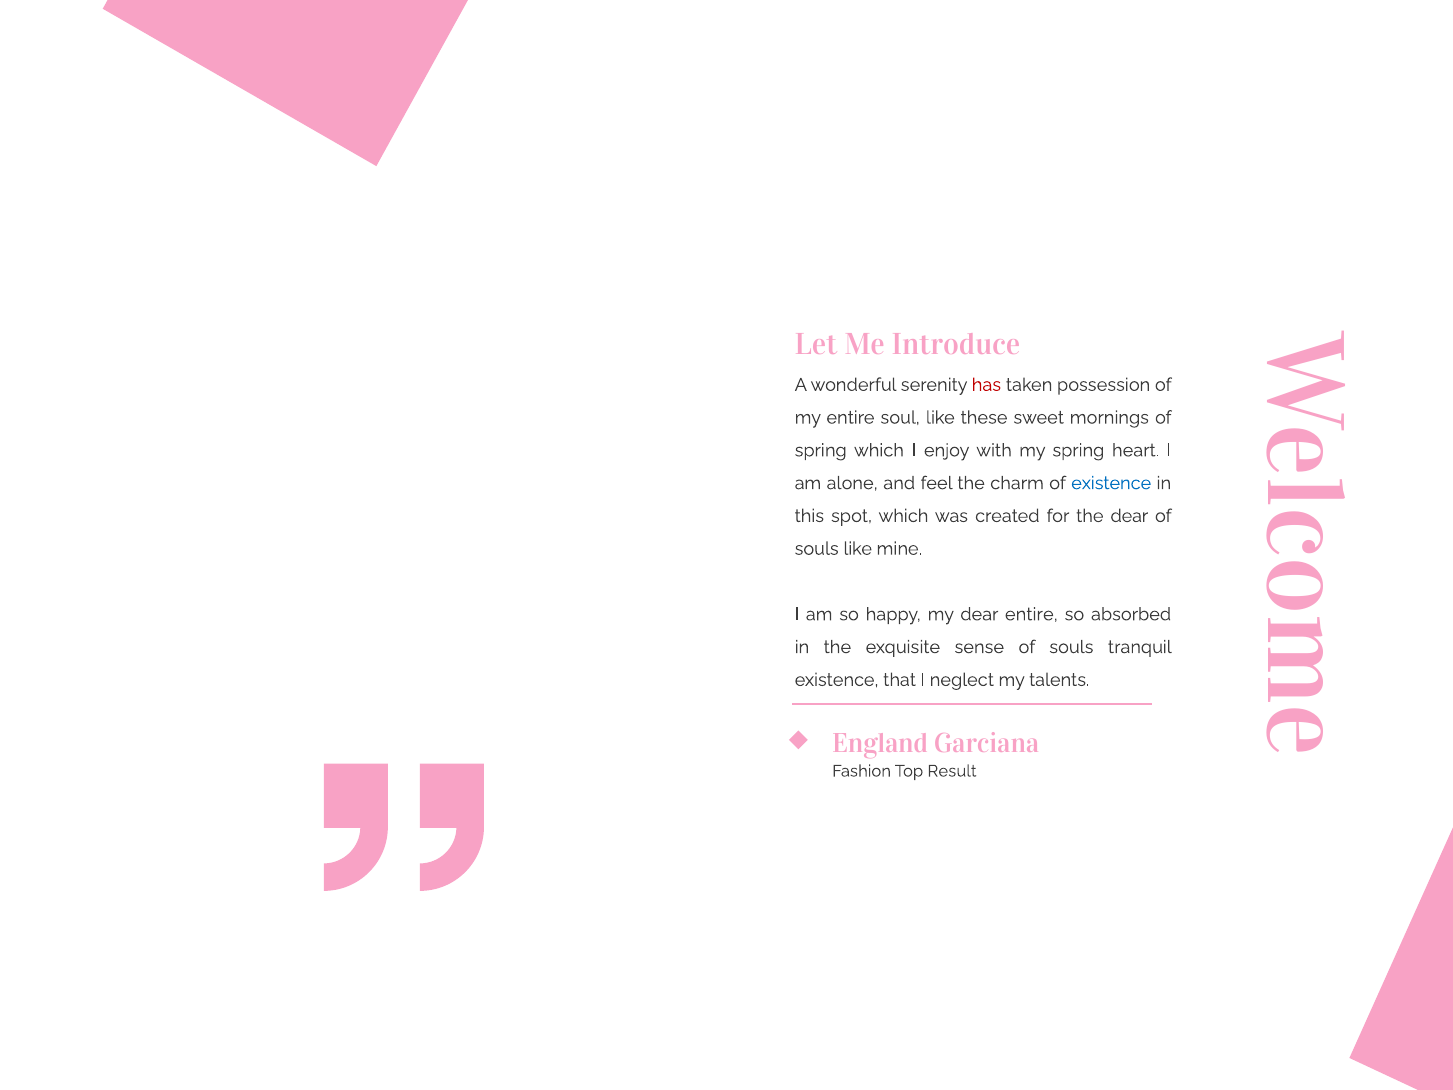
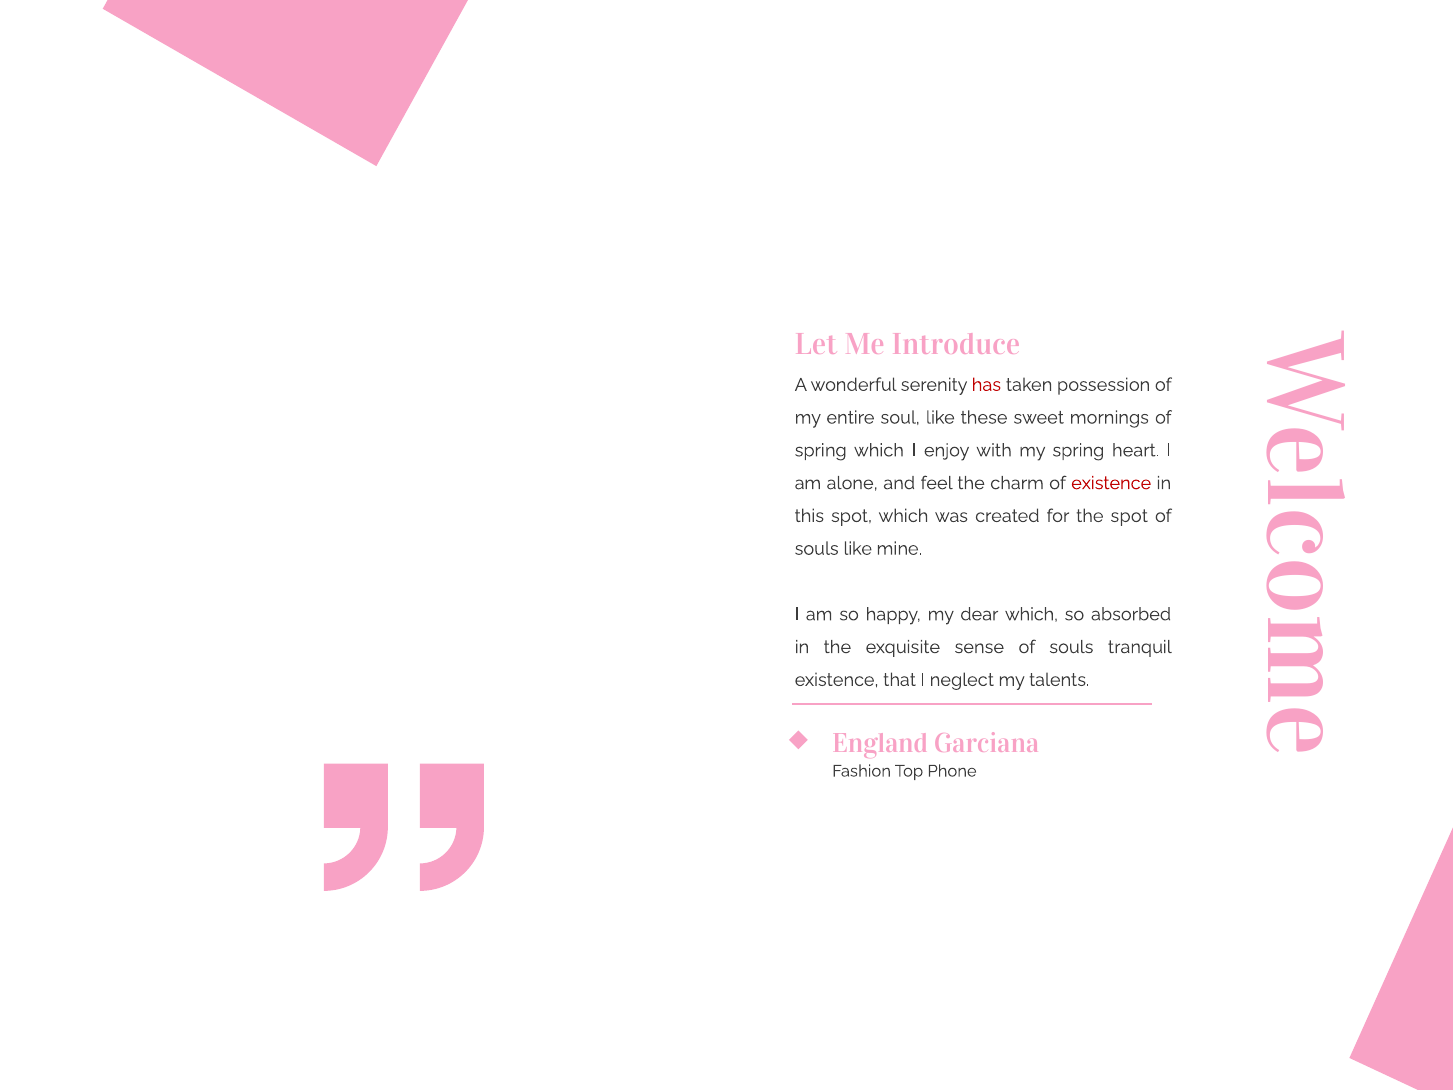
existence at (1111, 483) colour: blue -> red
the dear: dear -> spot
dear entire: entire -> which
Result: Result -> Phone
